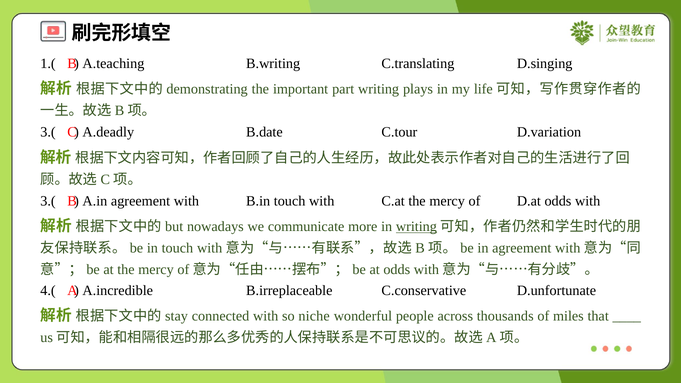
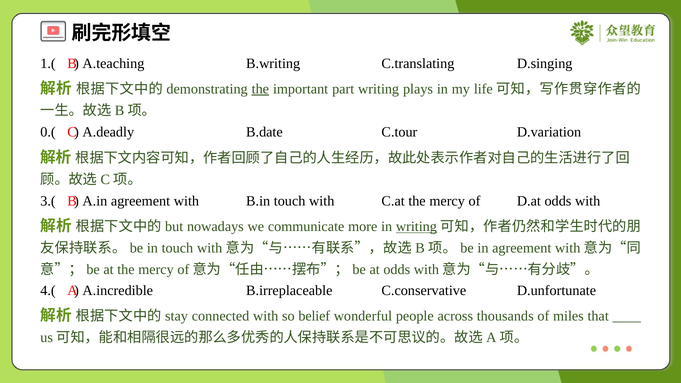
the at (260, 89) underline: none -> present
3.( at (48, 132): 3.( -> 0.(
niche: niche -> belief
